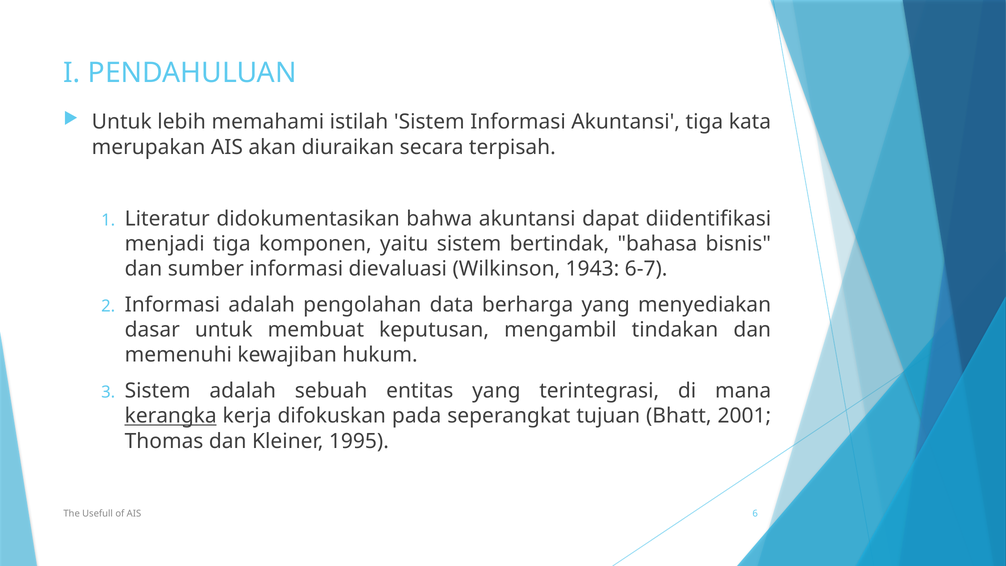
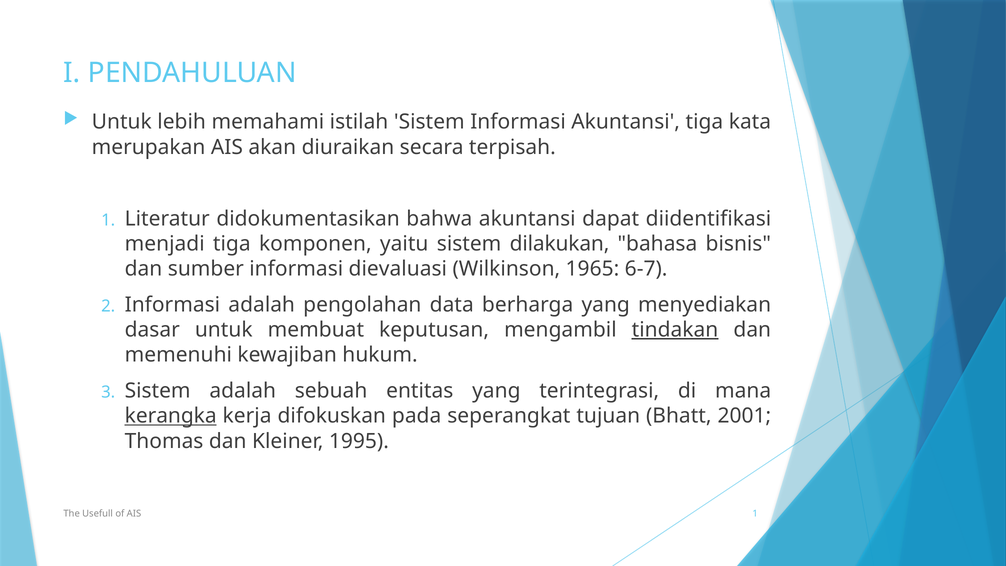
bertindak: bertindak -> dilakukan
1943: 1943 -> 1965
tindakan underline: none -> present
AIS 6: 6 -> 1
